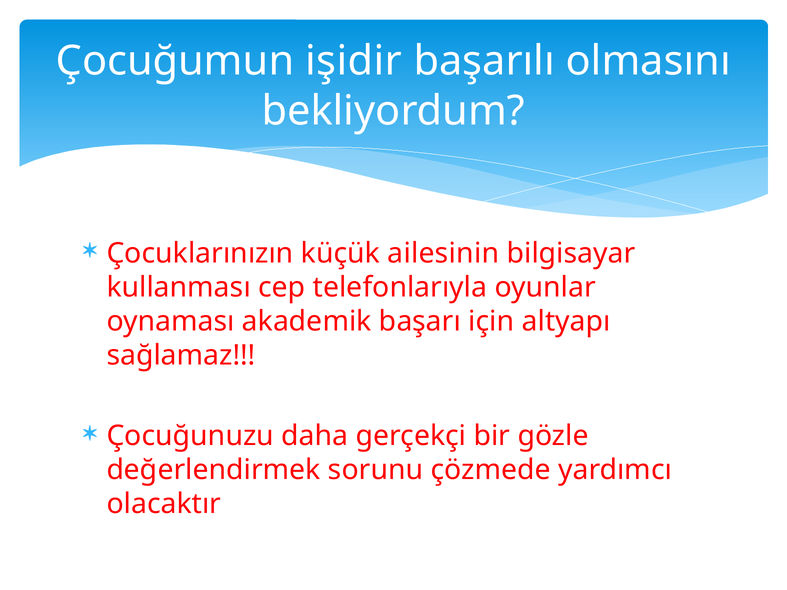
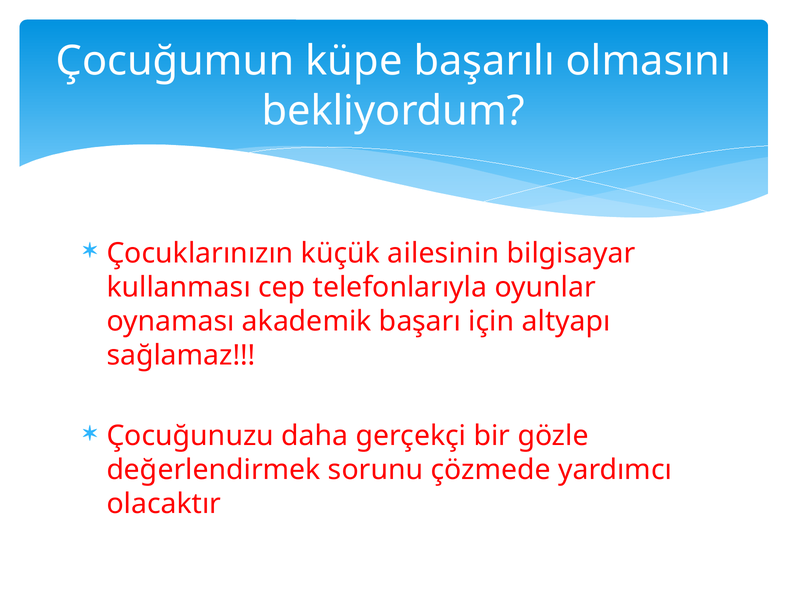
işidir: işidir -> küpe
